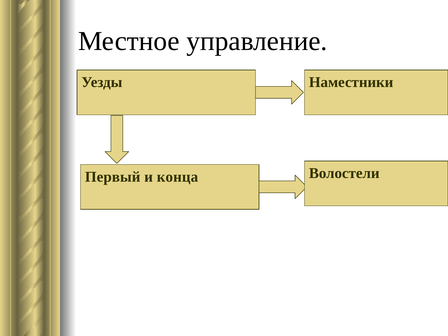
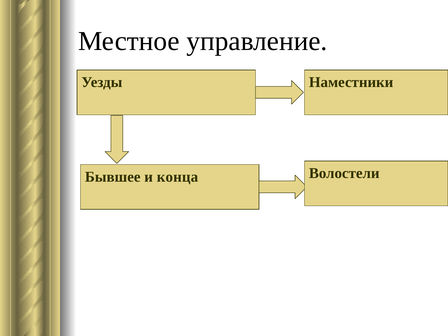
Первый: Первый -> Бывшее
